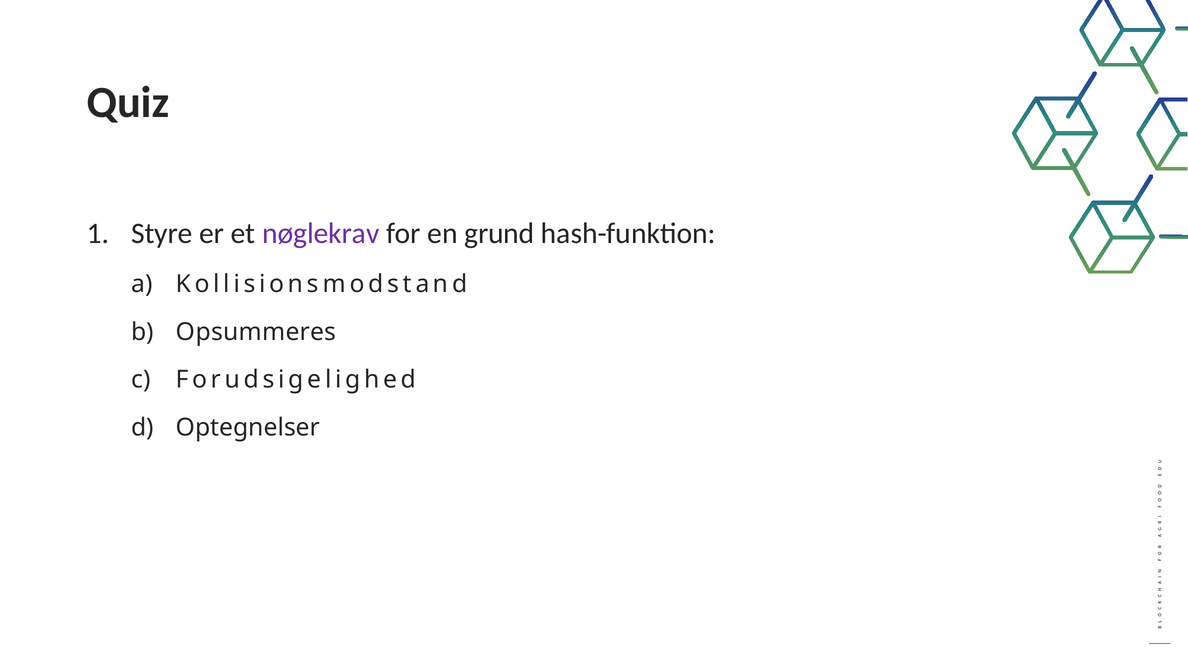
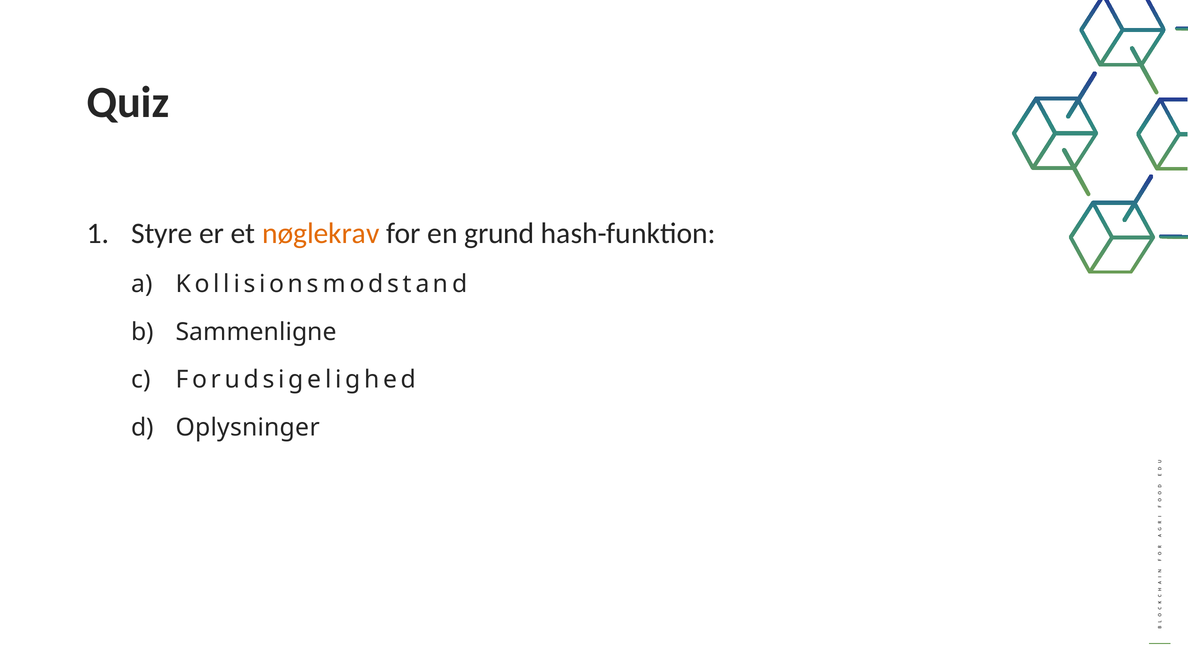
nøglekrav colour: purple -> orange
Opsummeres: Opsummeres -> Sammenligne
Optegnelser: Optegnelser -> Oplysninger
